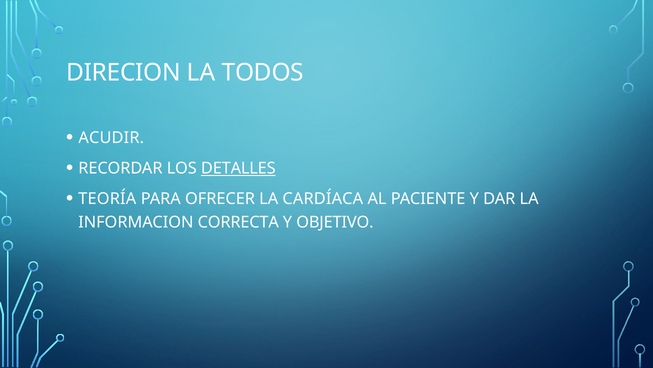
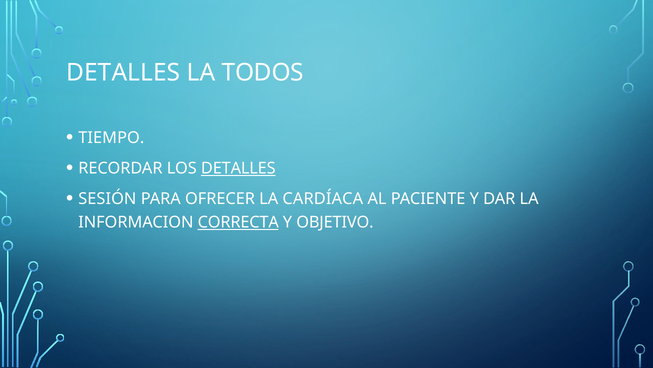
DIRECION at (123, 73): DIRECION -> DETALLES
ACUDIR: ACUDIR -> TIEMPO
TEORÍA: TEORÍA -> SESIÓN
CORRECTA underline: none -> present
